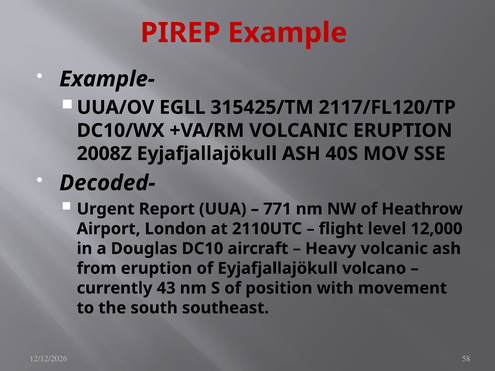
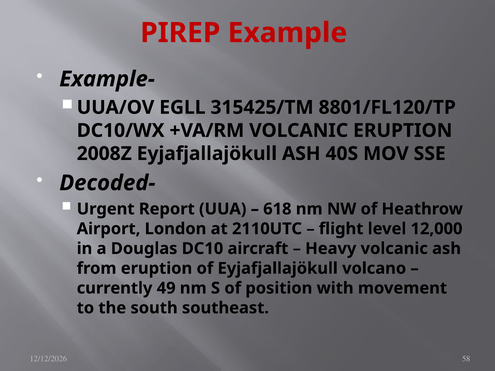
2117/FL120/TP: 2117/FL120/TP -> 8801/FL120/TP
771: 771 -> 618
43: 43 -> 49
